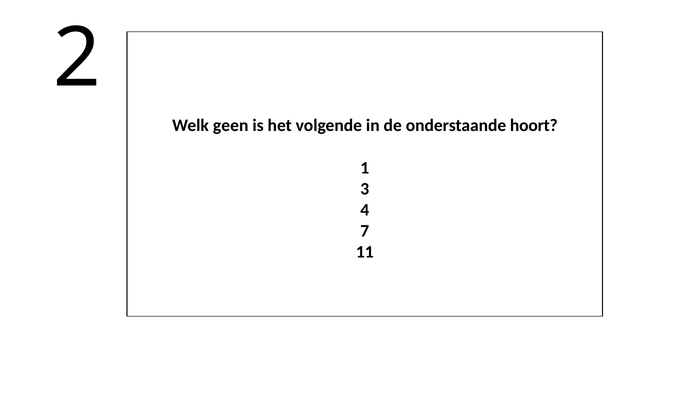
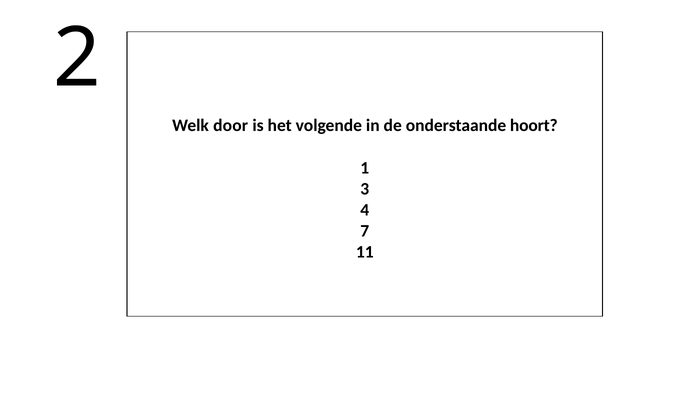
geen: geen -> door
